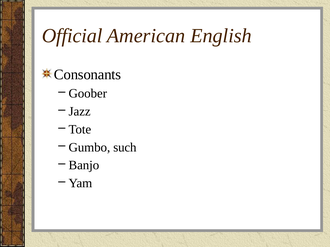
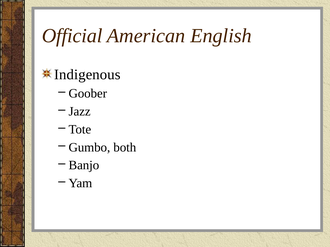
Consonants: Consonants -> Indigenous
such: such -> both
